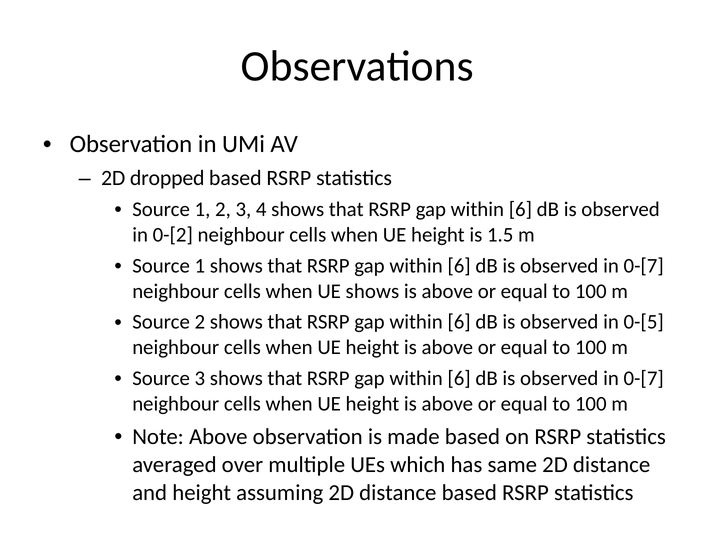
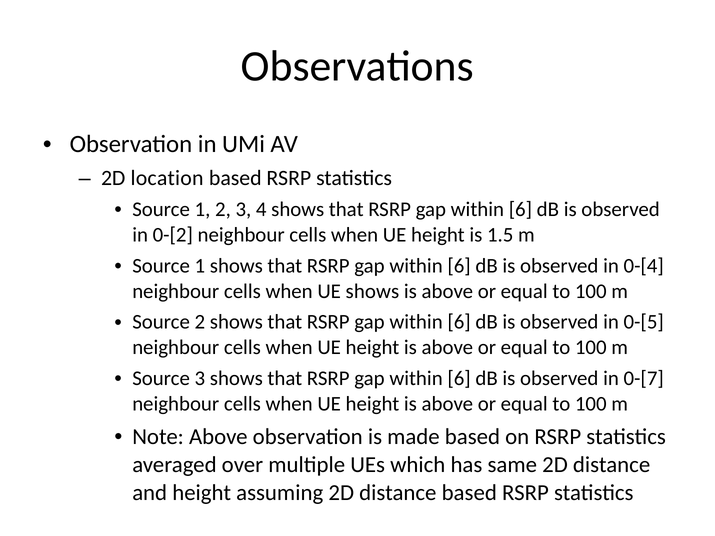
dropped: dropped -> location
0-[7 at (644, 266): 0-[7 -> 0-[4
